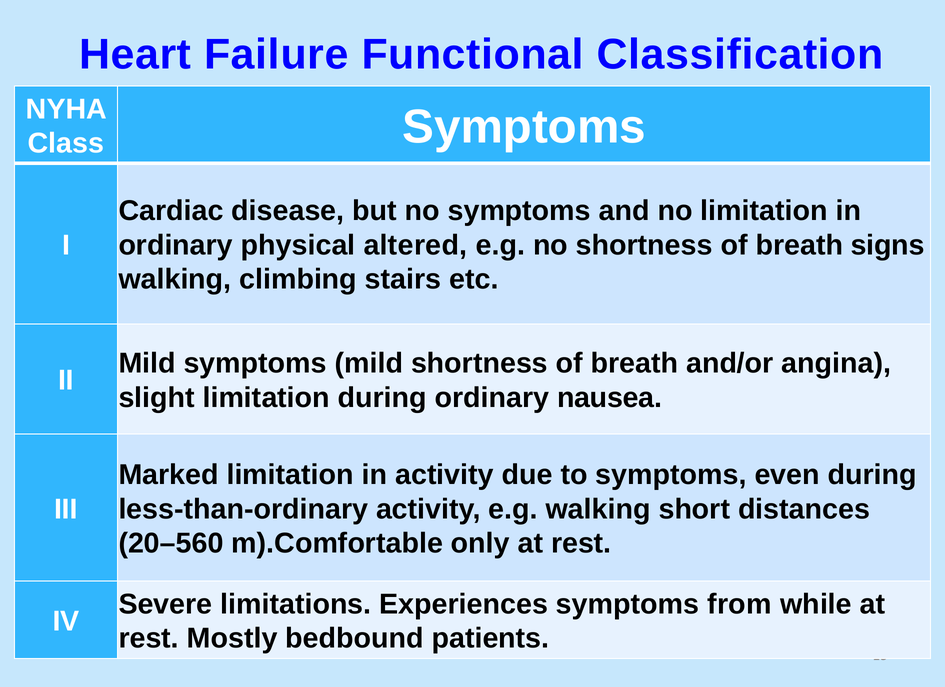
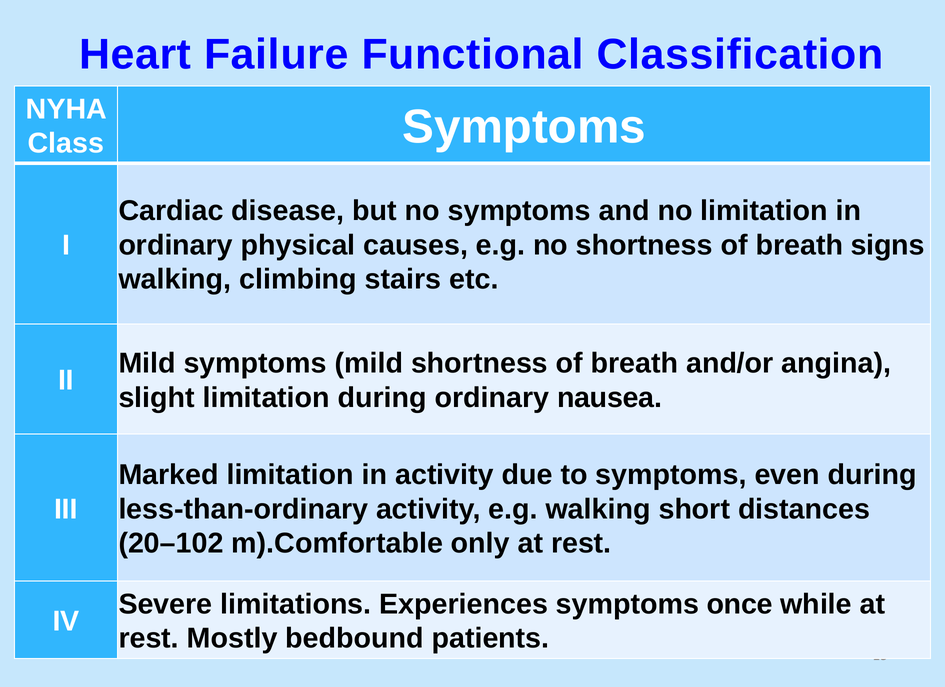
altered: altered -> causes
20–560: 20–560 -> 20–102
from: from -> once
